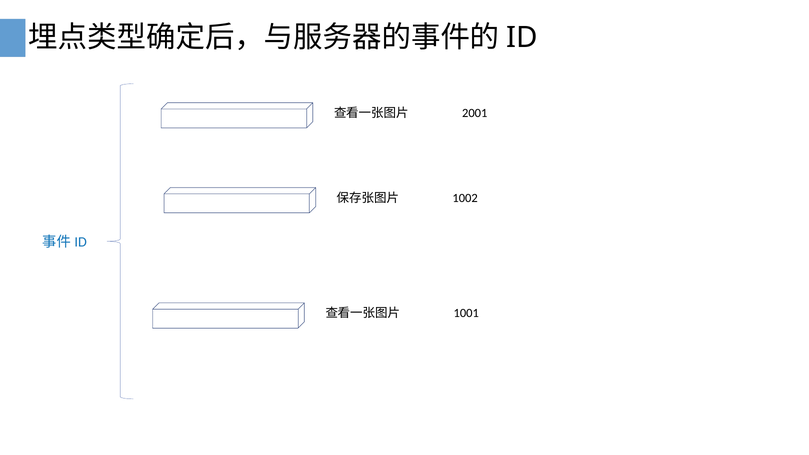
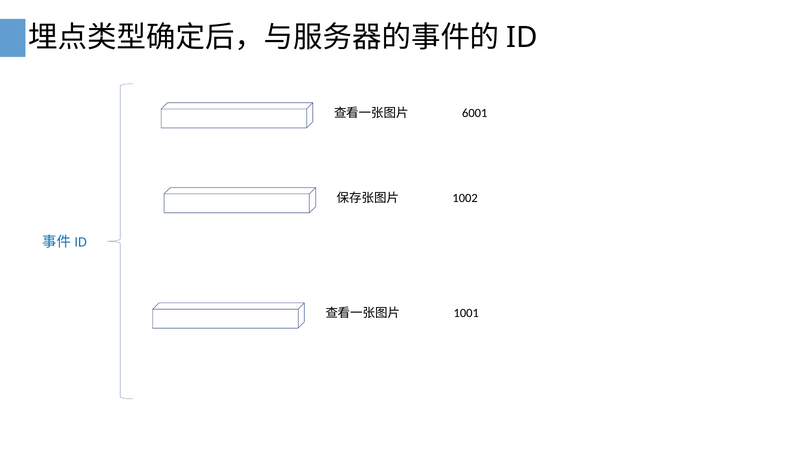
2001: 2001 -> 6001
